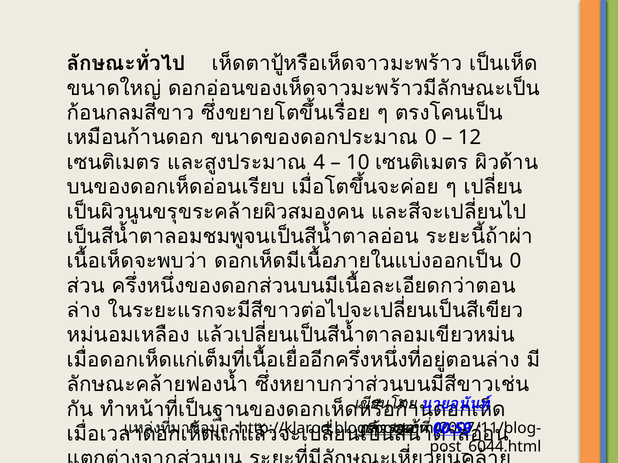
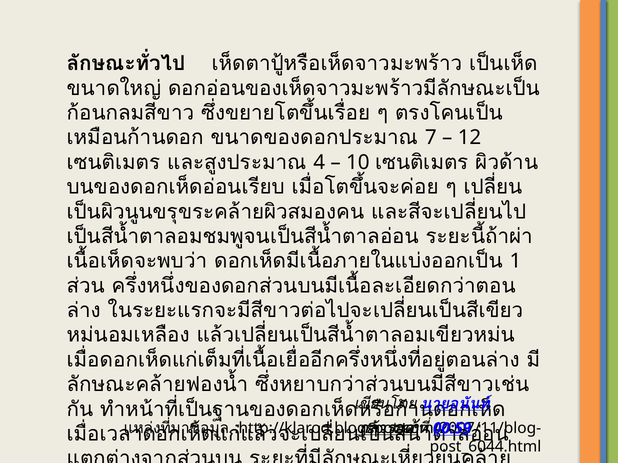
0 at (431, 138): 0 -> 7
0 at (515, 261): 0 -> 1
